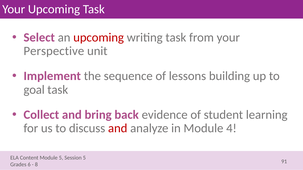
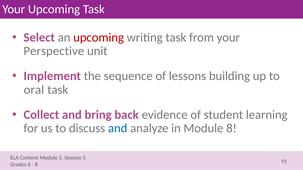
goal: goal -> oral
and at (118, 129) colour: red -> blue
Module 4: 4 -> 8
